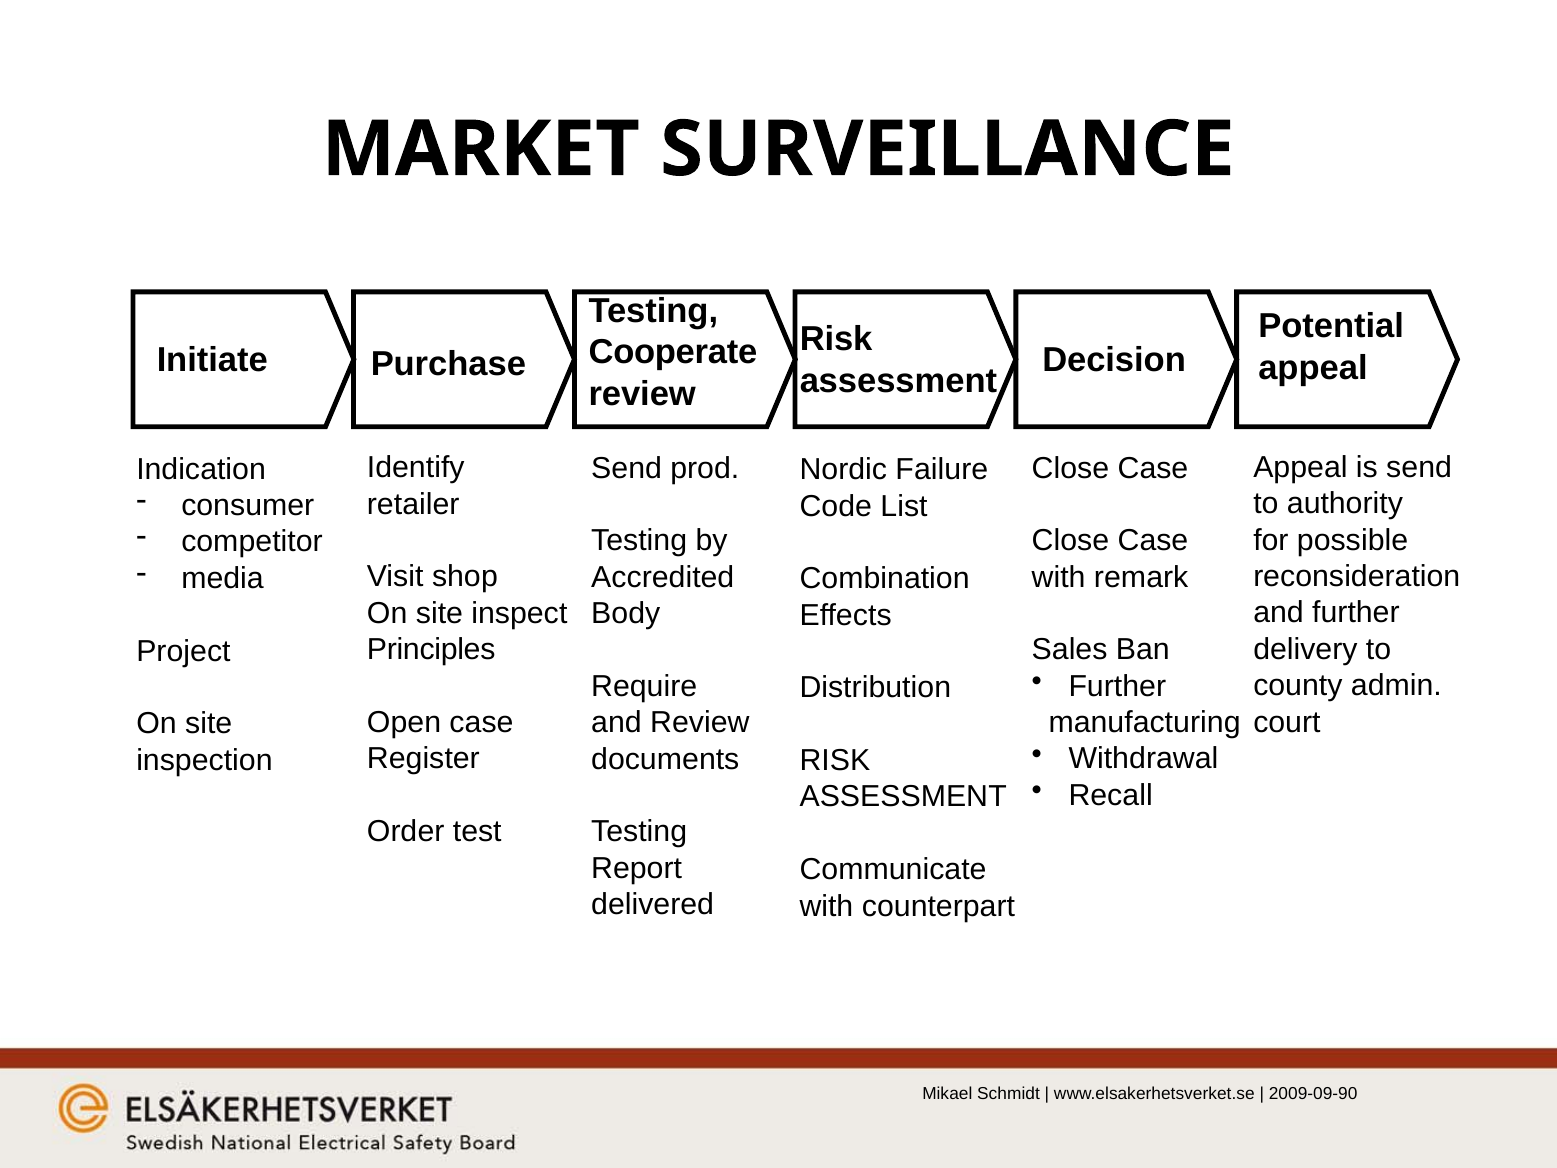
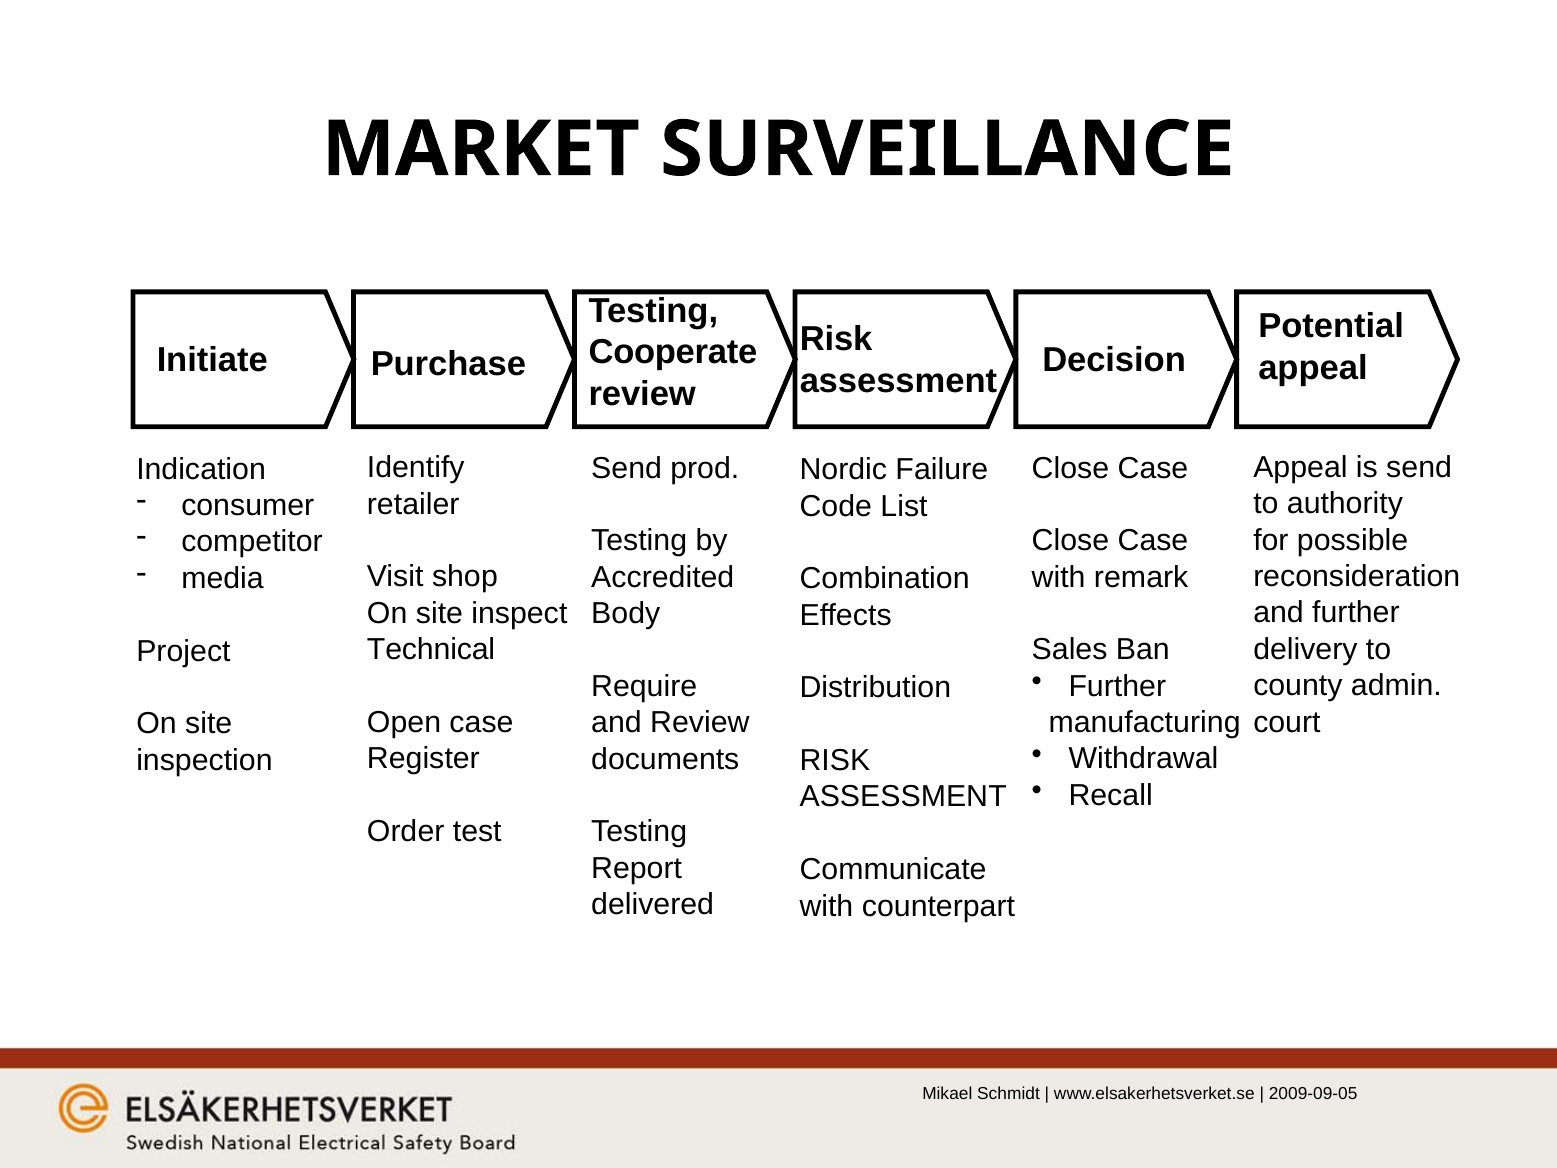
Principles: Principles -> Technical
2009-09-90: 2009-09-90 -> 2009-09-05
